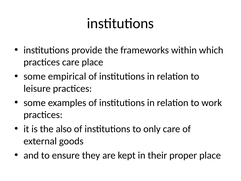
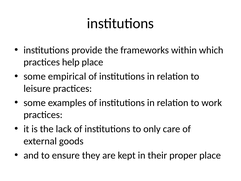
practices care: care -> help
also: also -> lack
